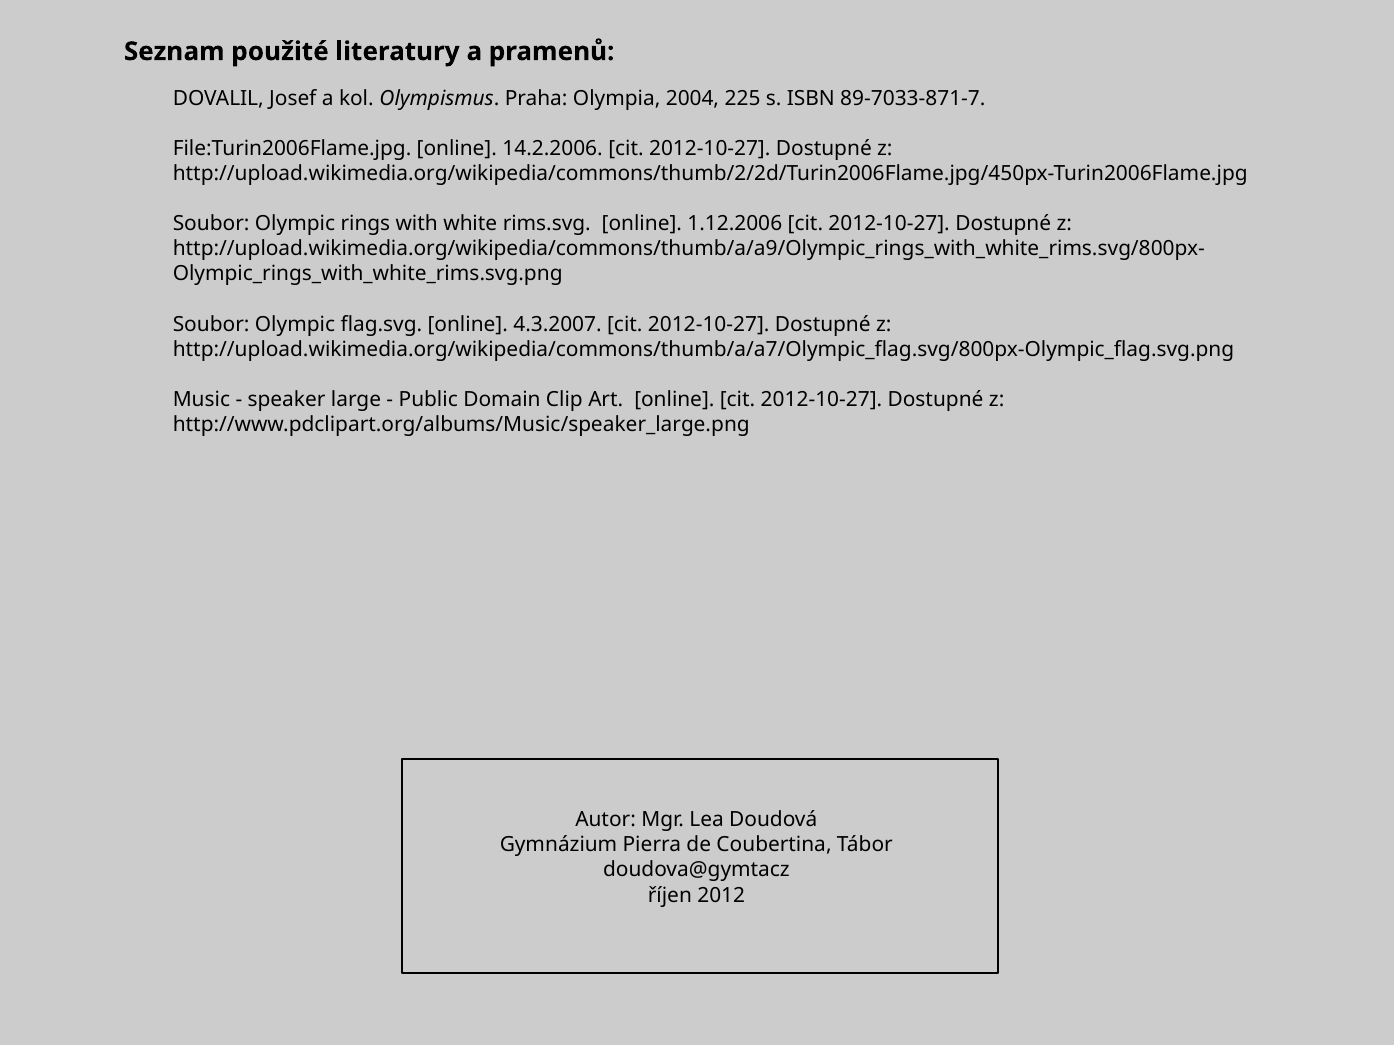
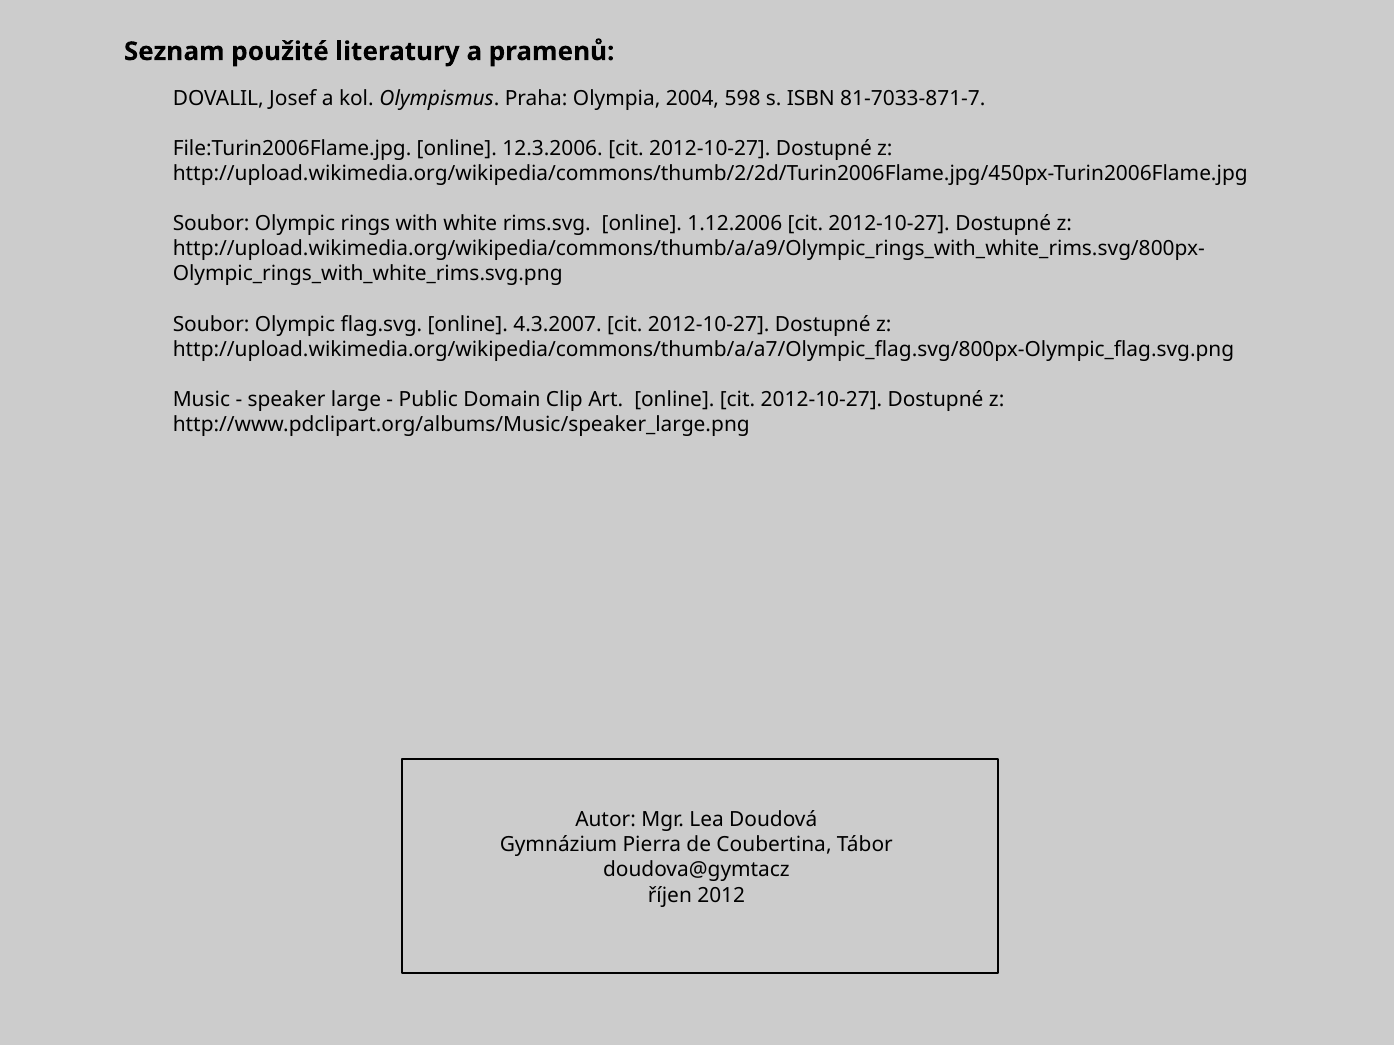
225: 225 -> 598
89-7033-871-7: 89-7033-871-7 -> 81-7033-871-7
14.2.2006: 14.2.2006 -> 12.3.2006
